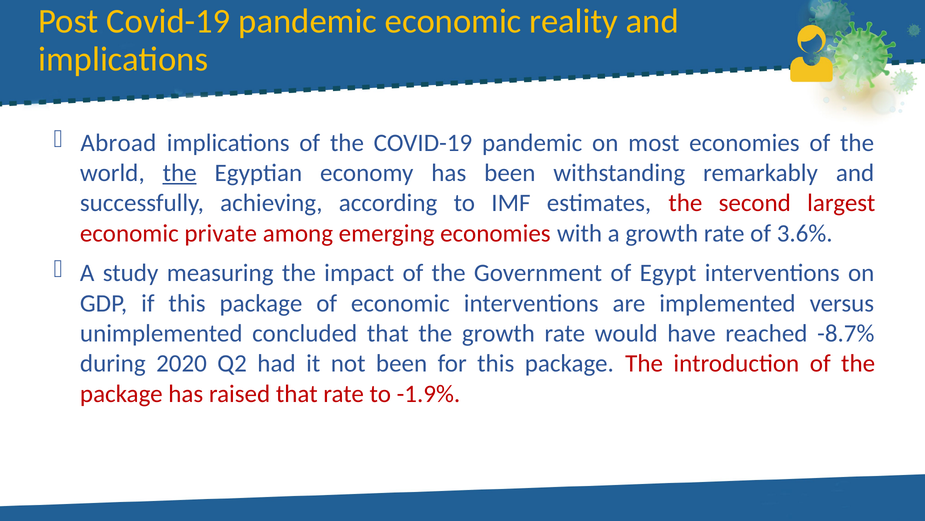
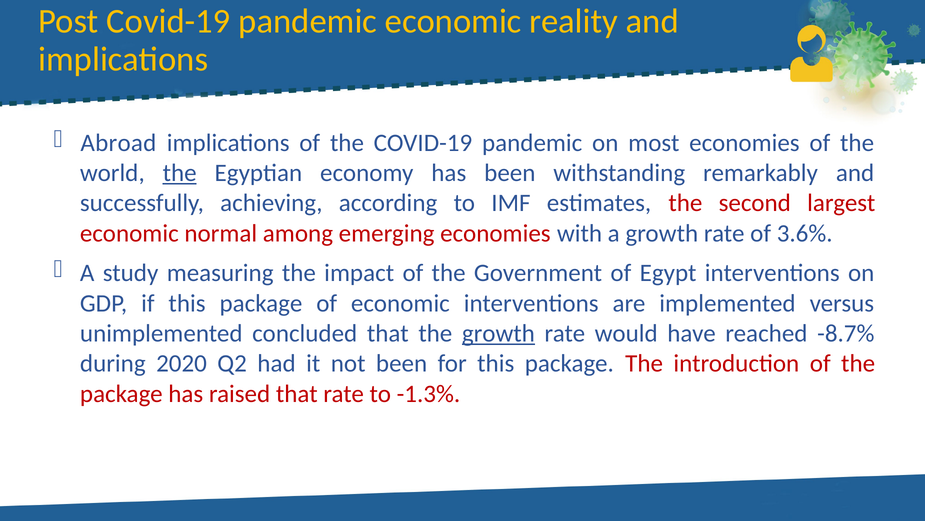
private: private -> normal
growth at (498, 333) underline: none -> present
-1.9%: -1.9% -> -1.3%
